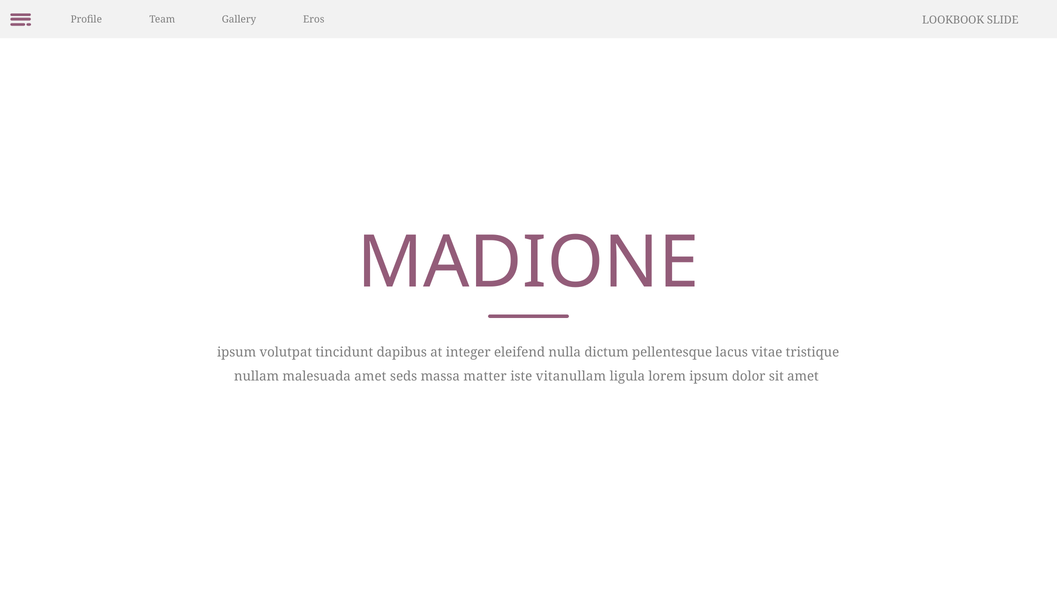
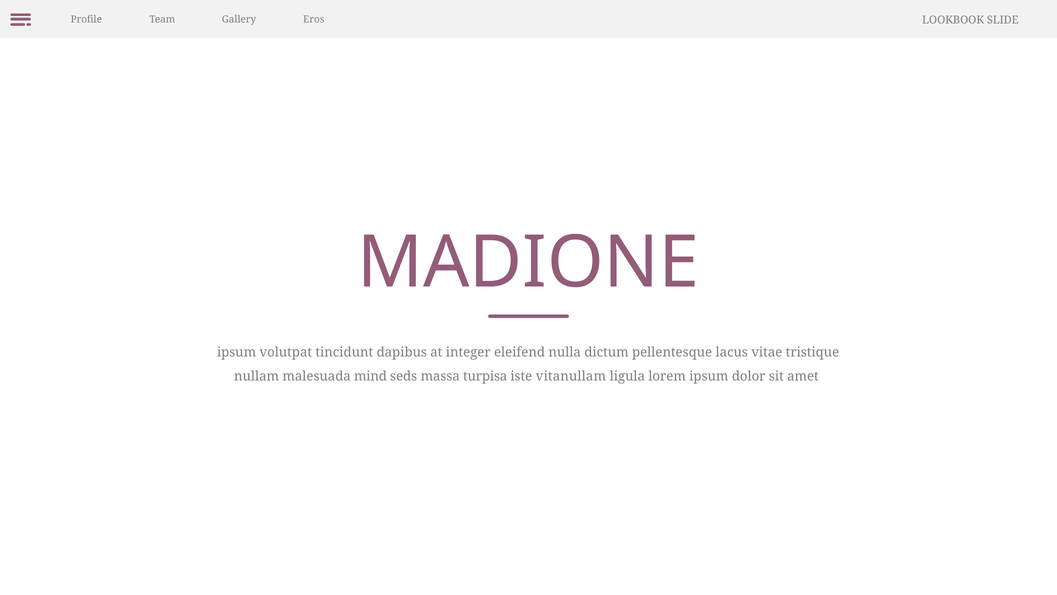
malesuada amet: amet -> mind
matter: matter -> turpisa
